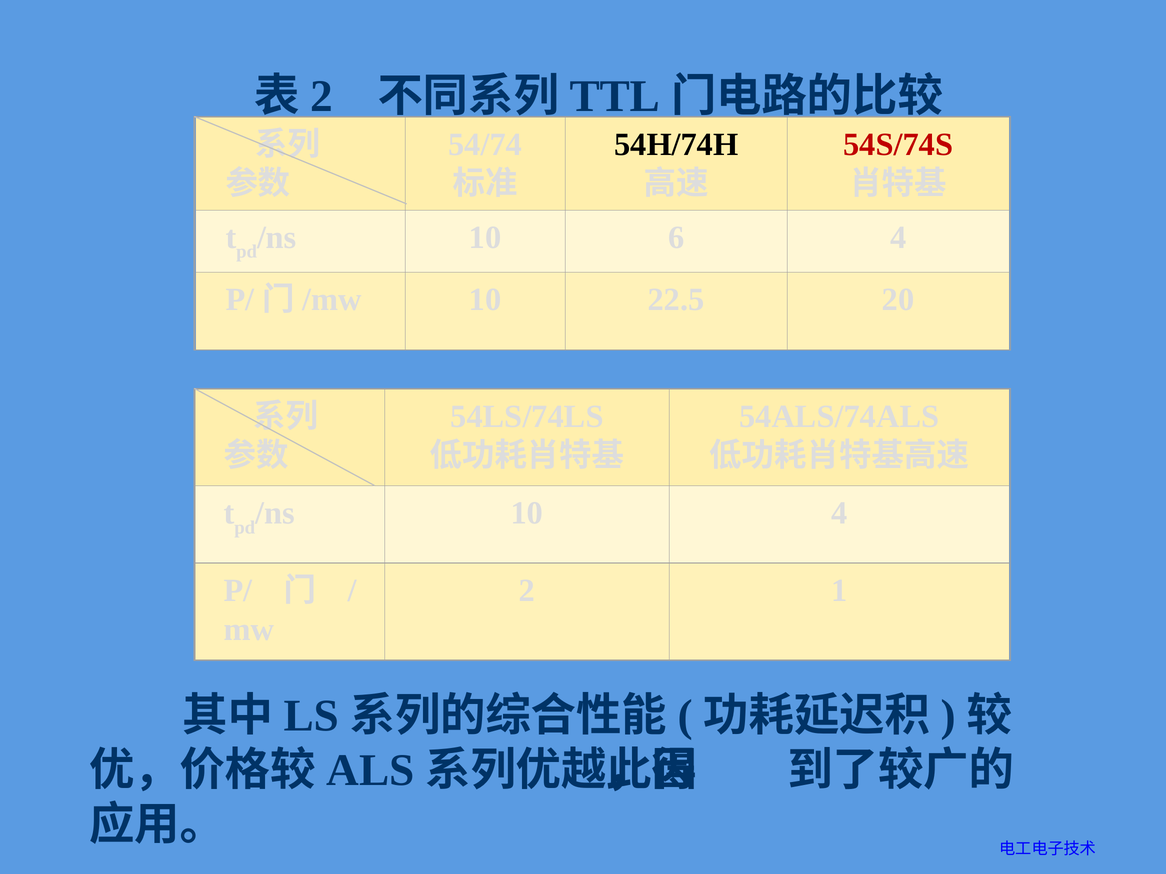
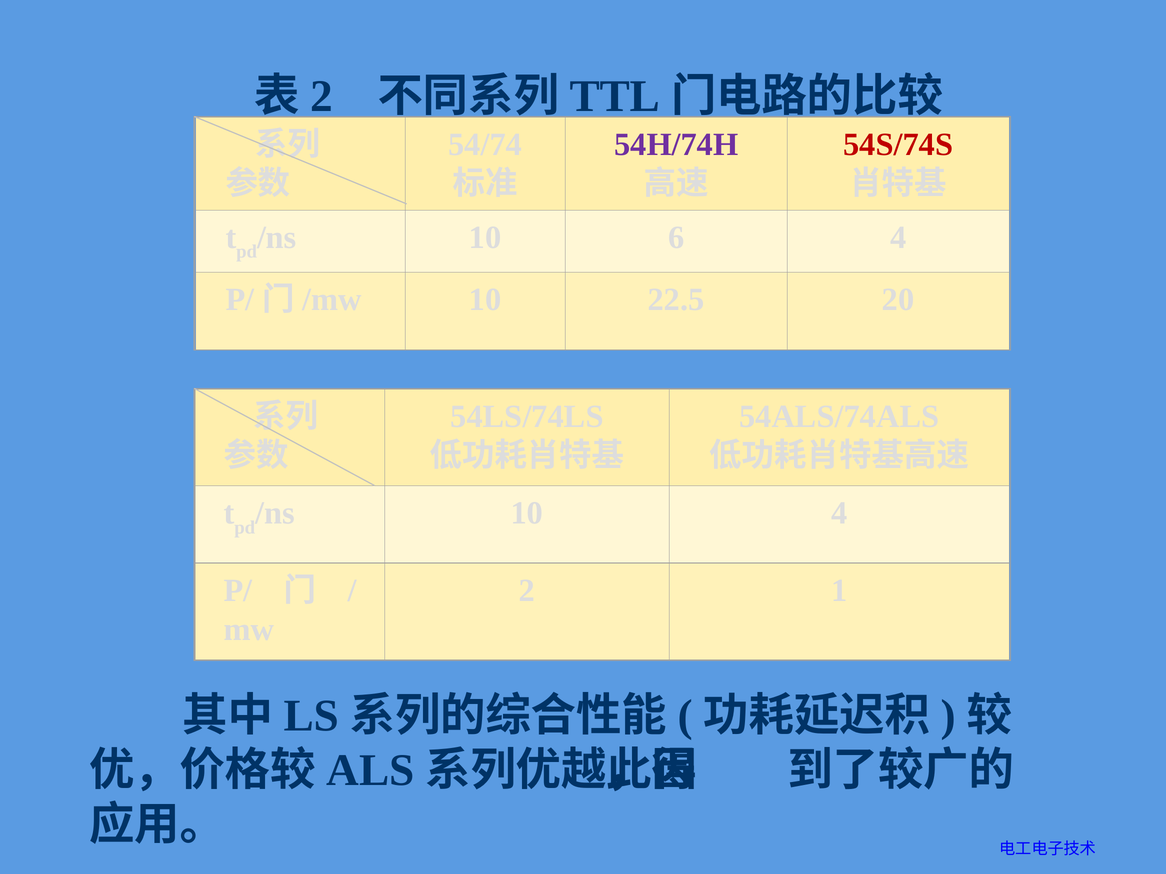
54H/74H colour: black -> purple
